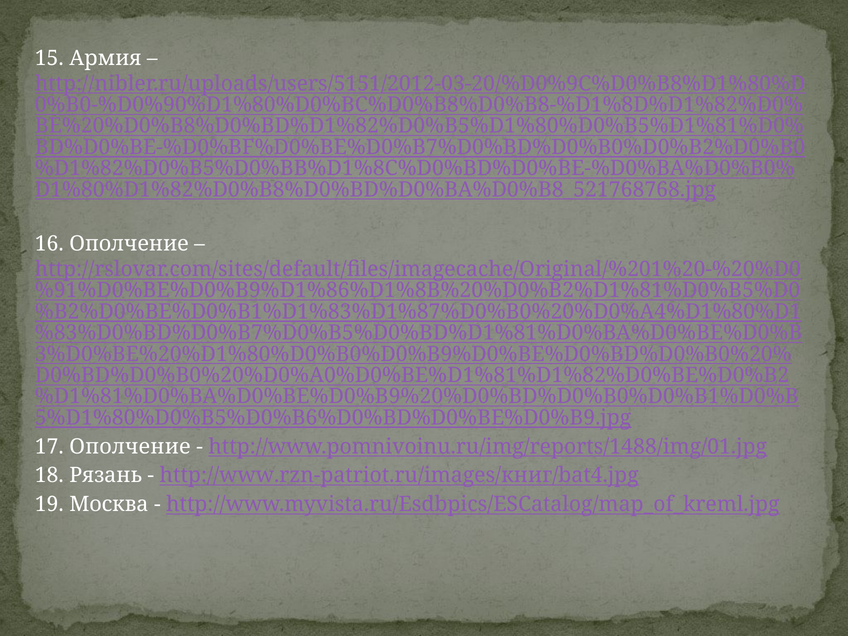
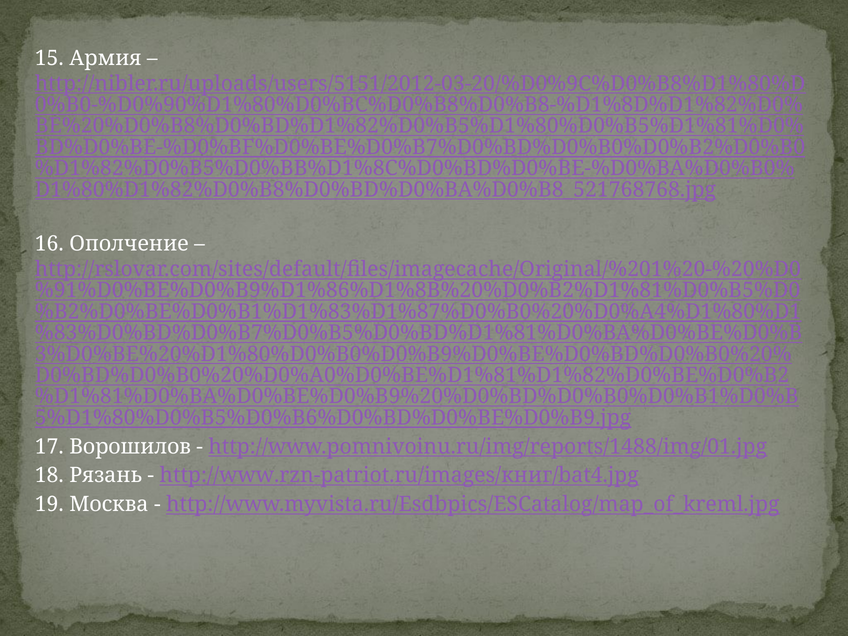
17 Ополчение: Ополчение -> Ворошилов
